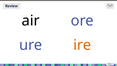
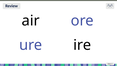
ire colour: orange -> black
